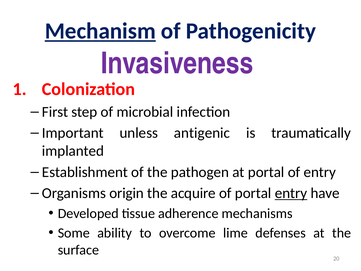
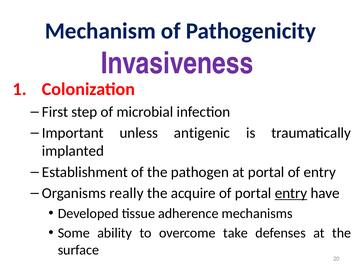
Mechanism underline: present -> none
origin: origin -> really
lime: lime -> take
